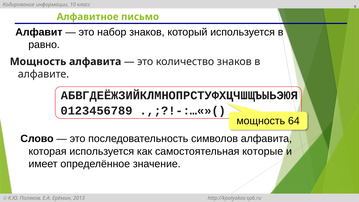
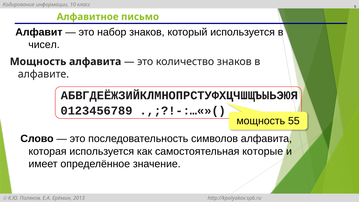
равно: равно -> чисел
64: 64 -> 55
